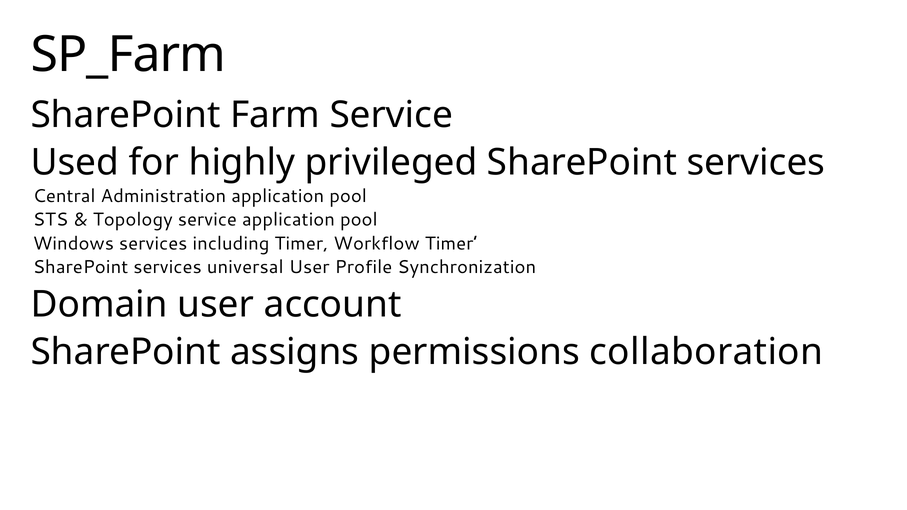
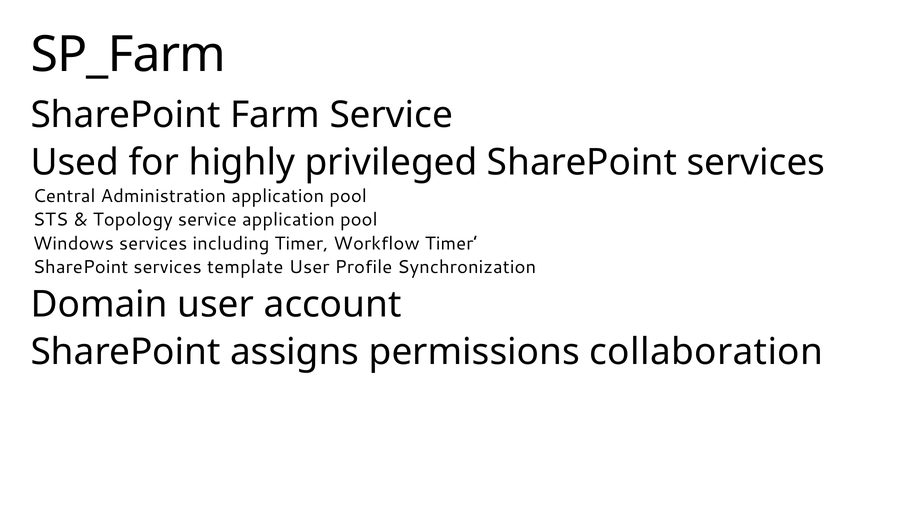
universal: universal -> template
